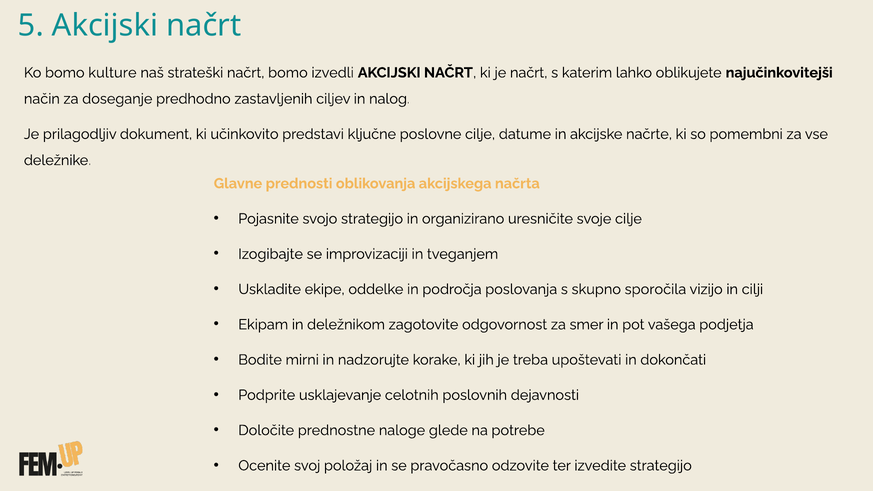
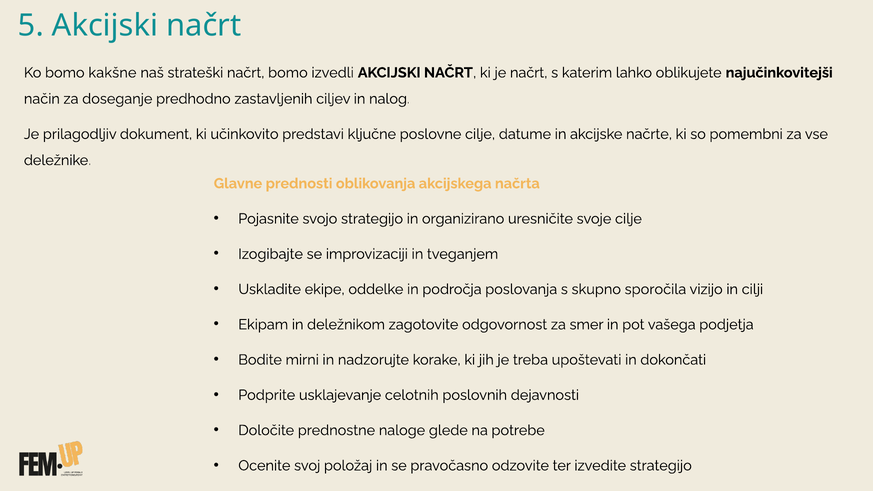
kulture: kulture -> kakšne
